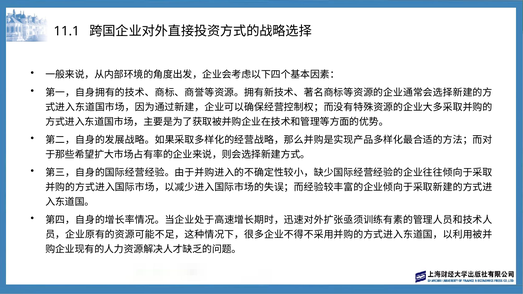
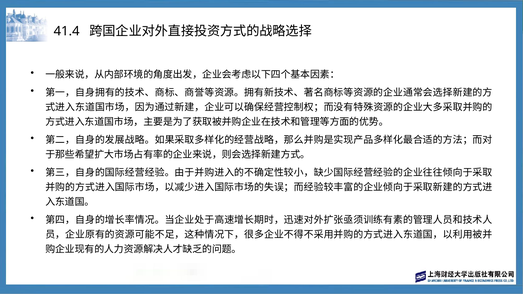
11.1: 11.1 -> 41.4
